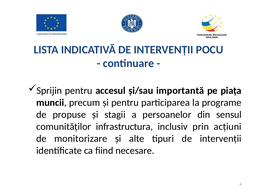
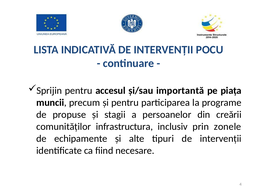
sensul: sensul -> creării
acțiuni: acțiuni -> zonele
monitorizare: monitorizare -> echipamente
